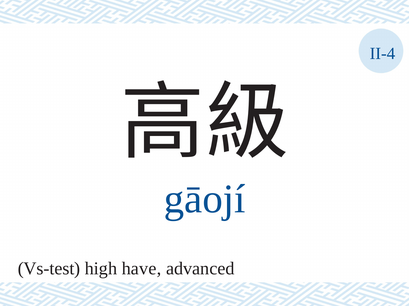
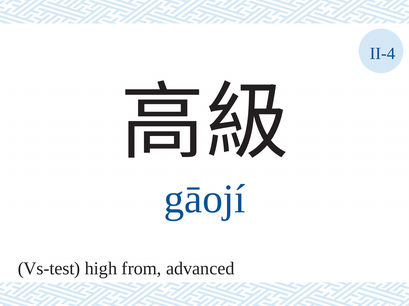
have: have -> from
